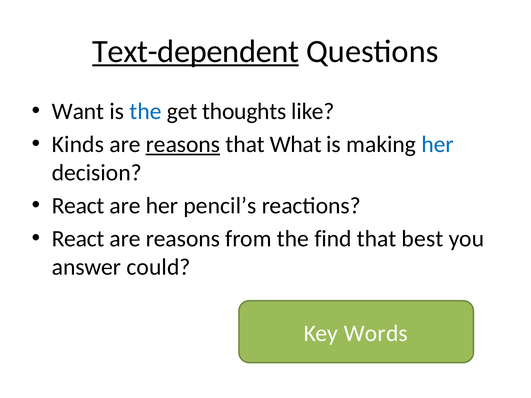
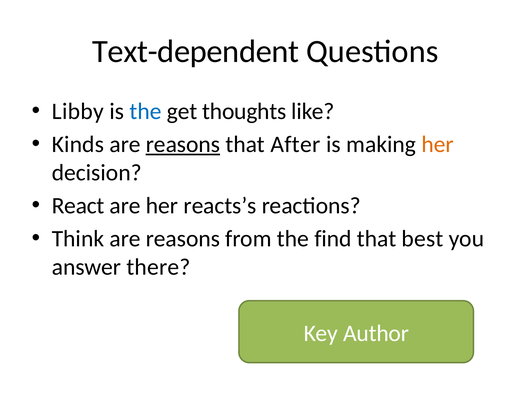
Text-dependent underline: present -> none
Want: Want -> Libby
What: What -> After
her at (438, 144) colour: blue -> orange
pencil’s: pencil’s -> reacts’s
React at (78, 239): React -> Think
could: could -> there
Words: Words -> Author
